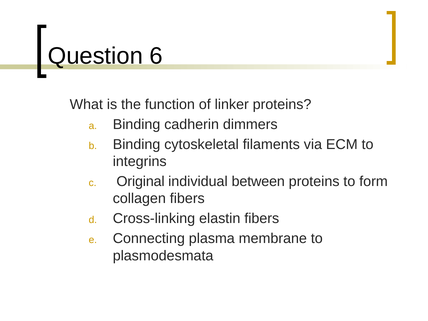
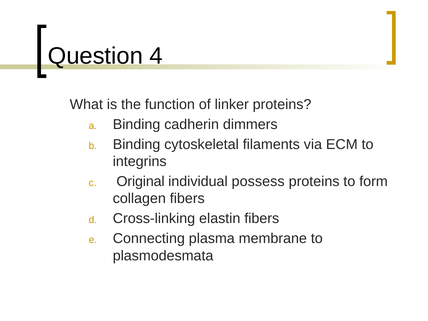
6: 6 -> 4
between: between -> possess
